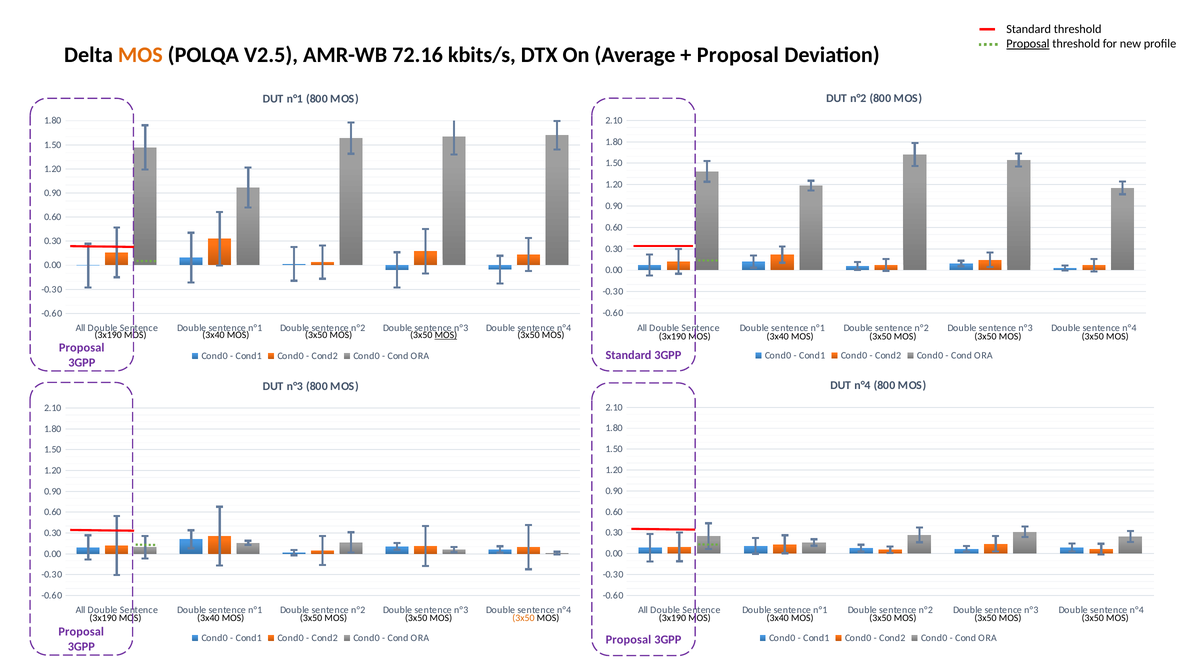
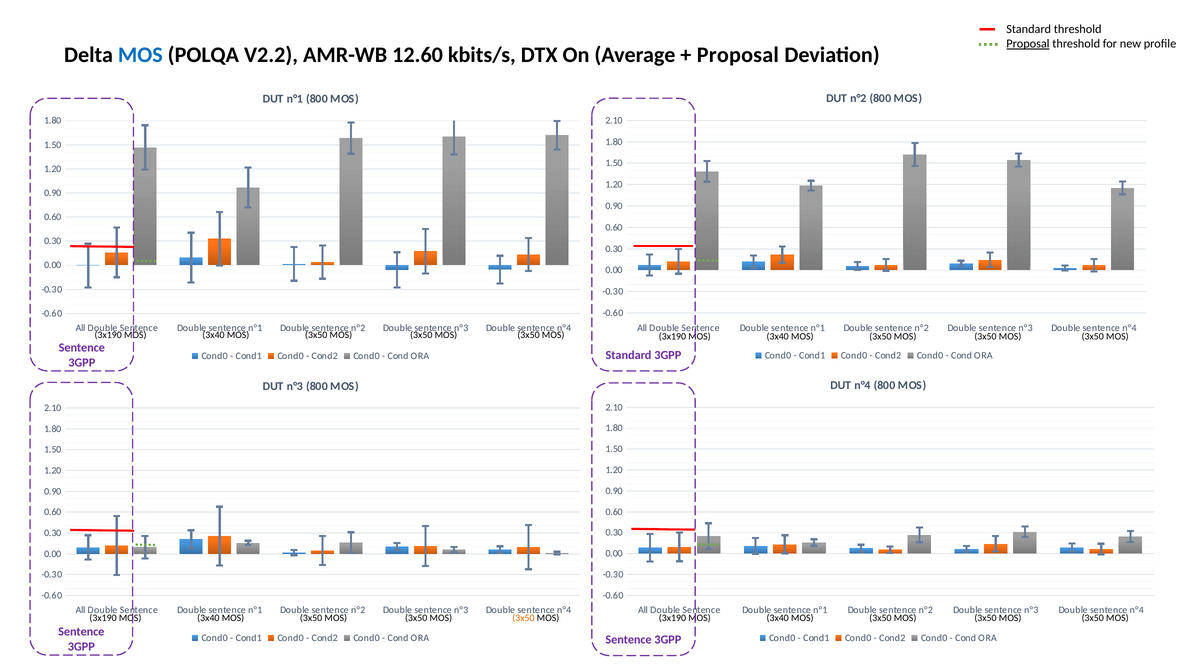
MOS at (140, 55) colour: orange -> blue
V2.5: V2.5 -> V2.2
72.16: 72.16 -> 12.60
MOS at (446, 335) underline: present -> none
Proposal at (82, 348): Proposal -> Sentence
Proposal at (81, 632): Proposal -> Sentence
Proposal at (628, 640): Proposal -> Sentence
